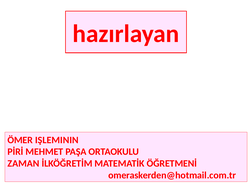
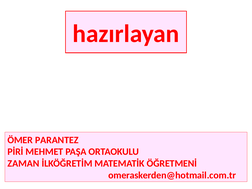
IŞLEMININ: IŞLEMININ -> PARANTEZ
